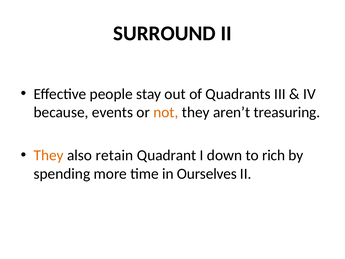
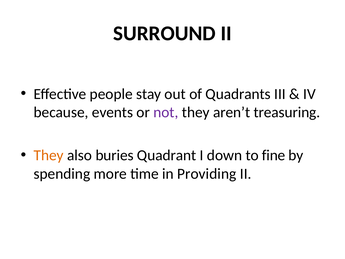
not colour: orange -> purple
retain: retain -> buries
rich: rich -> fine
Ourselves: Ourselves -> Providing
